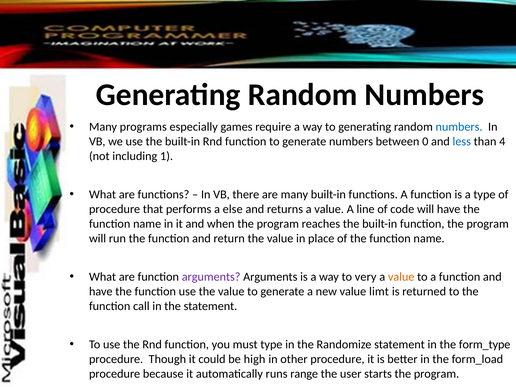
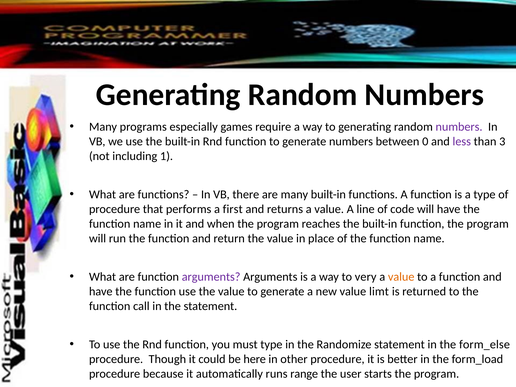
numbers at (459, 127) colour: blue -> purple
less colour: blue -> purple
4: 4 -> 3
else: else -> first
form_type: form_type -> form_else
high: high -> here
